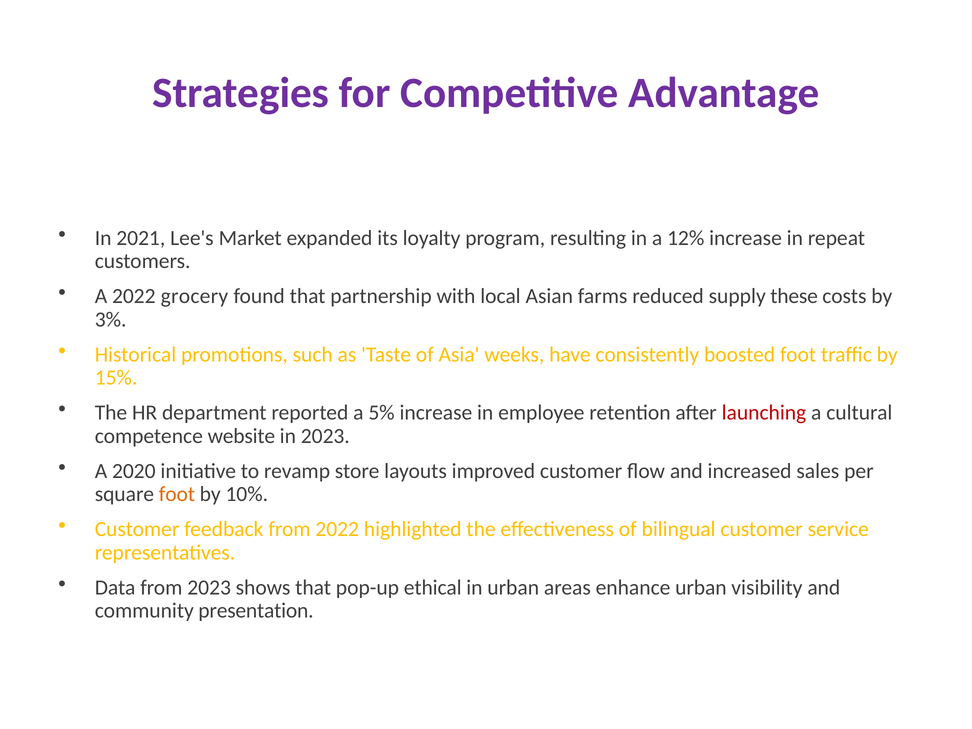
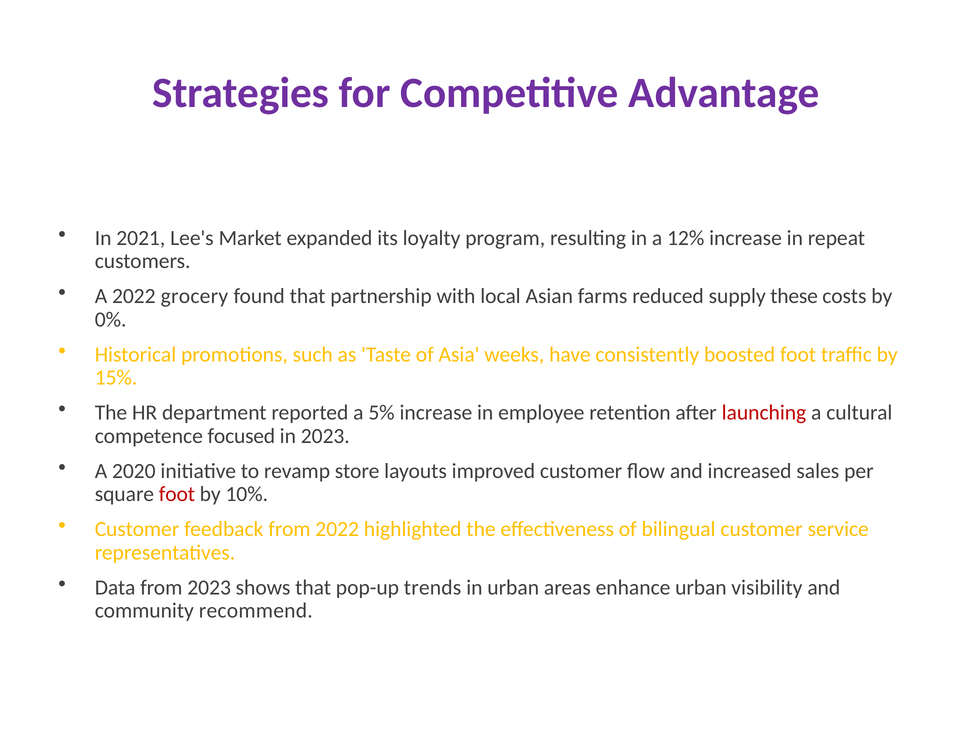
3%: 3% -> 0%
website: website -> focused
foot at (177, 494) colour: orange -> red
ethical: ethical -> trends
presentation: presentation -> recommend
